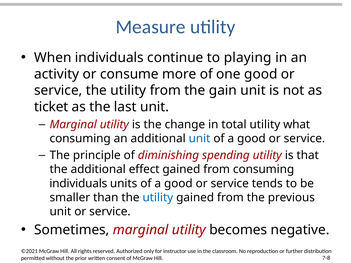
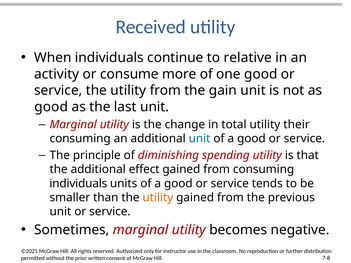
Measure: Measure -> Received
playing: playing -> relative
ticket at (51, 107): ticket -> good
what: what -> their
utility at (158, 198) colour: blue -> orange
